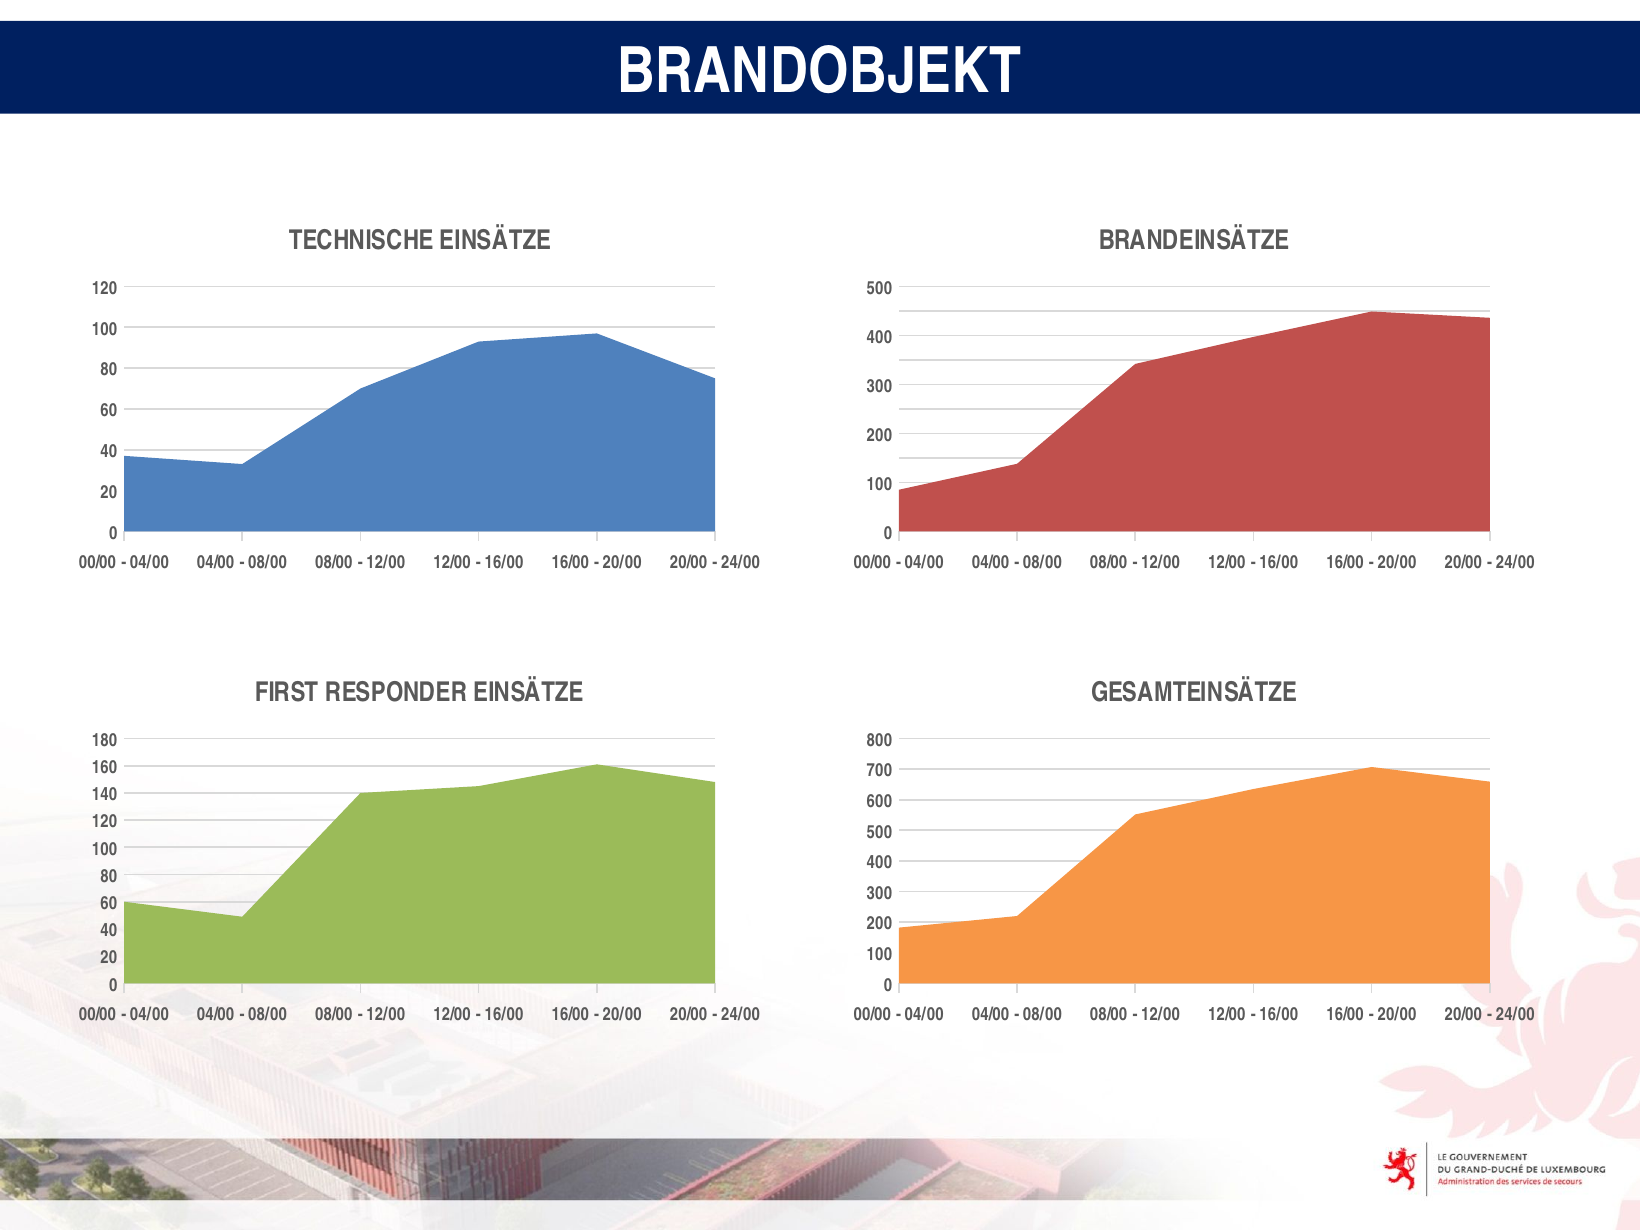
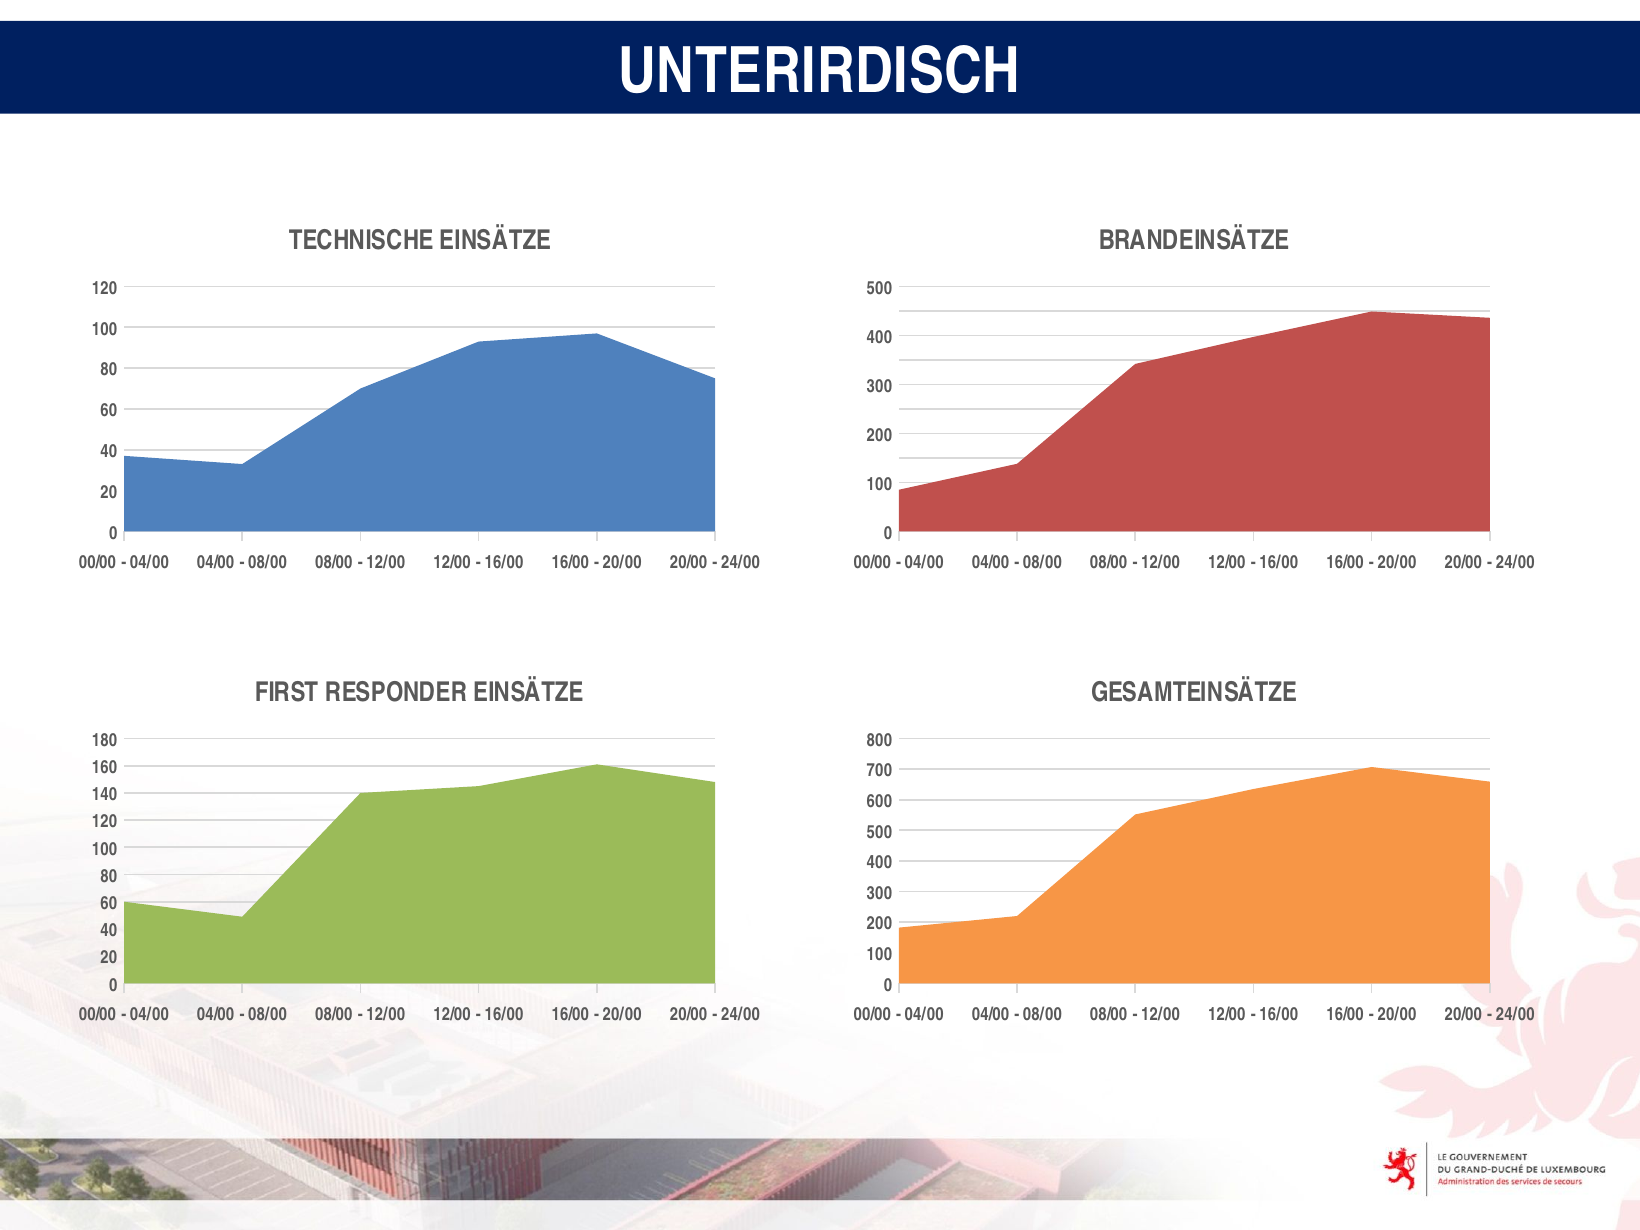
BRANDOBJEKT: BRANDOBJEKT -> UNTERIRDISCH
